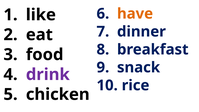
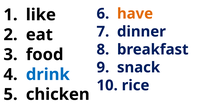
drink colour: purple -> blue
